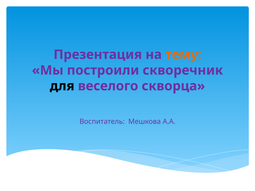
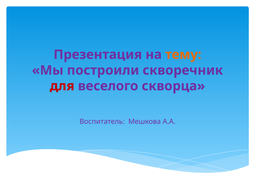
для colour: black -> red
